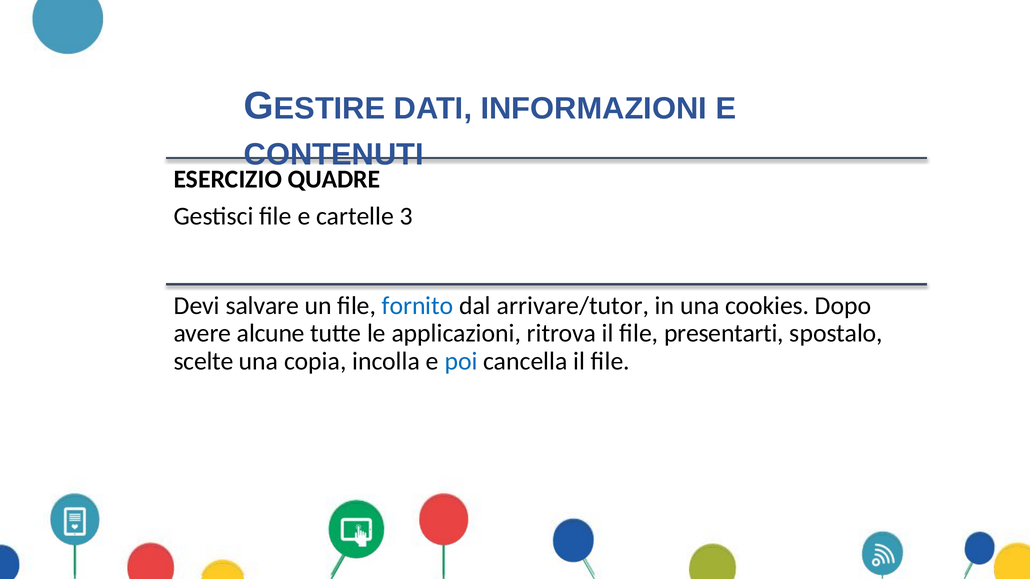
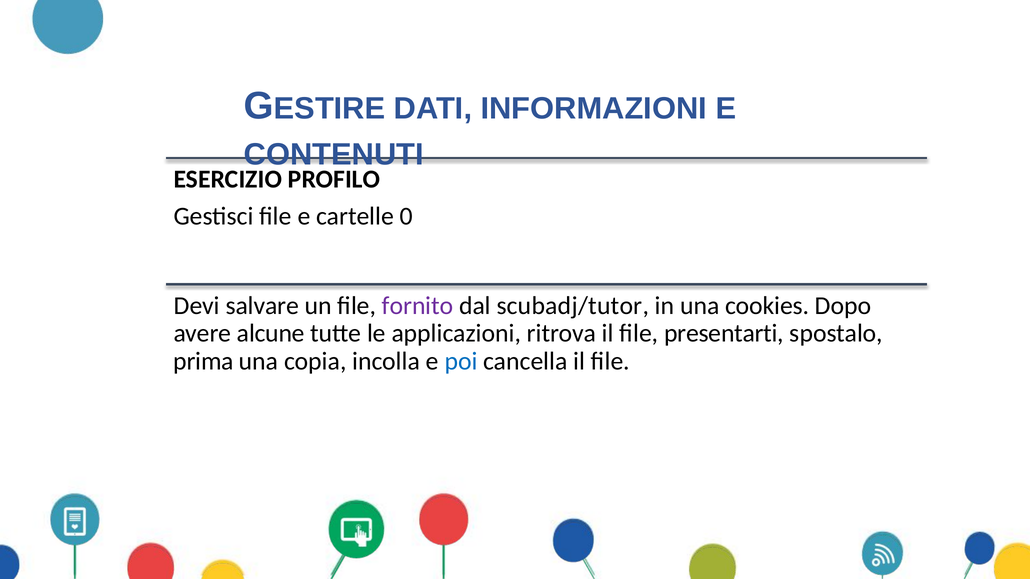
QUADRE: QUADRE -> PROFILO
3: 3 -> 0
fornito colour: blue -> purple
arrivare/tutor: arrivare/tutor -> scubadj/tutor
scelte: scelte -> prima
